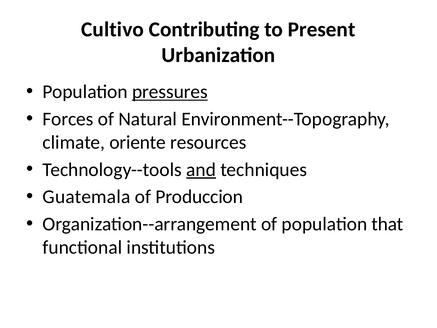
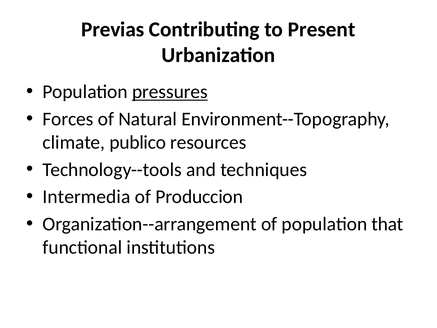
Cultivo: Cultivo -> Previas
oriente: oriente -> publico
and underline: present -> none
Guatemala: Guatemala -> Intermedia
